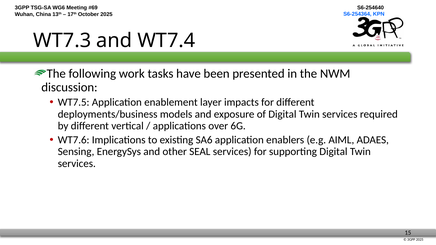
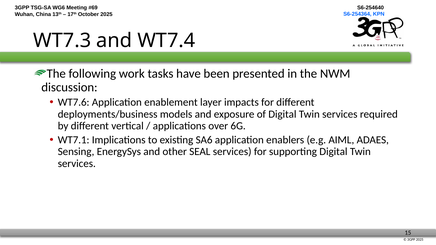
WT7.5: WT7.5 -> WT7.6
WT7.6: WT7.6 -> WT7.1
